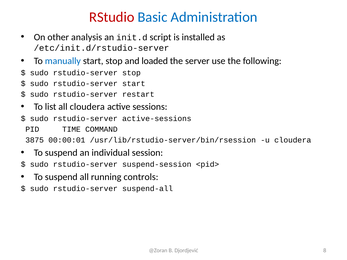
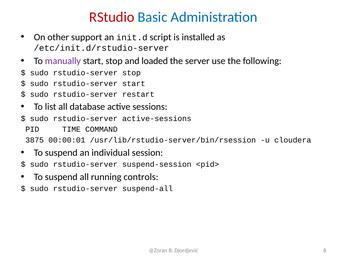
analysis: analysis -> support
manually colour: blue -> purple
all cloudera: cloudera -> database
